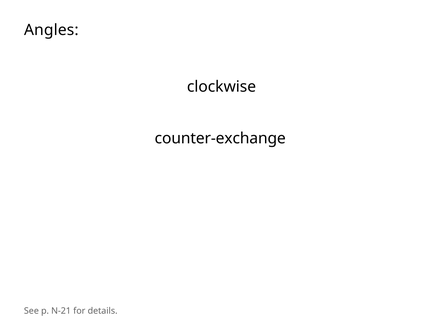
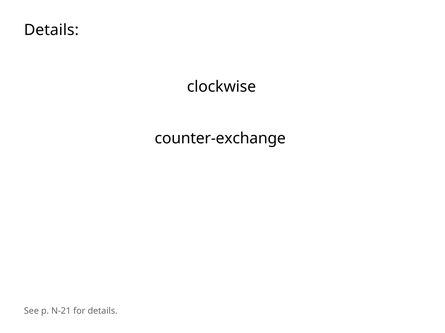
Angles at (51, 30): Angles -> Details
